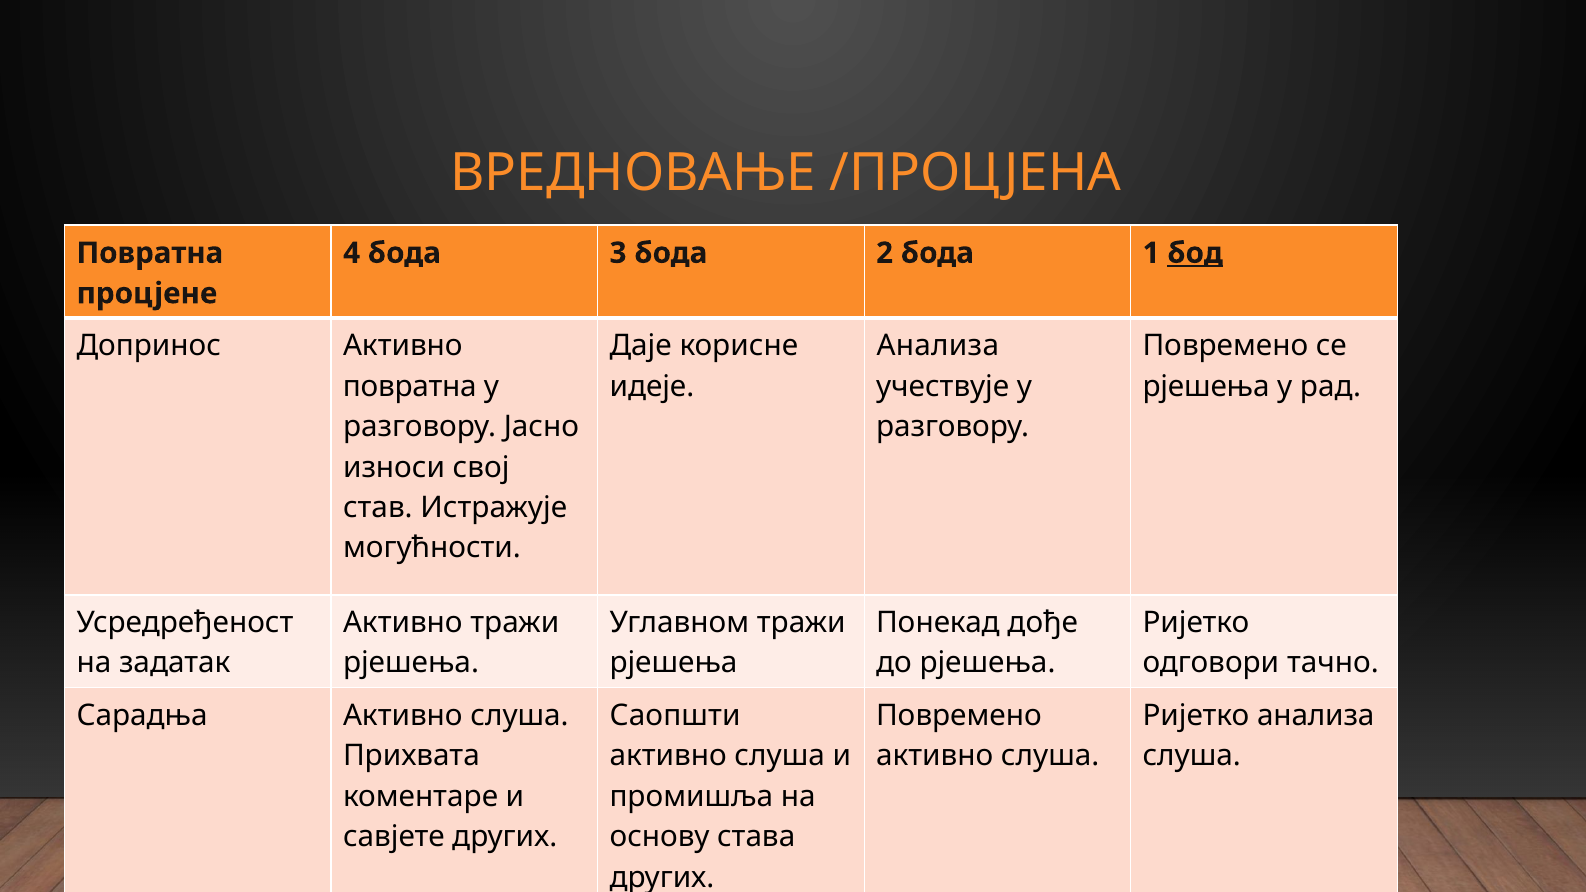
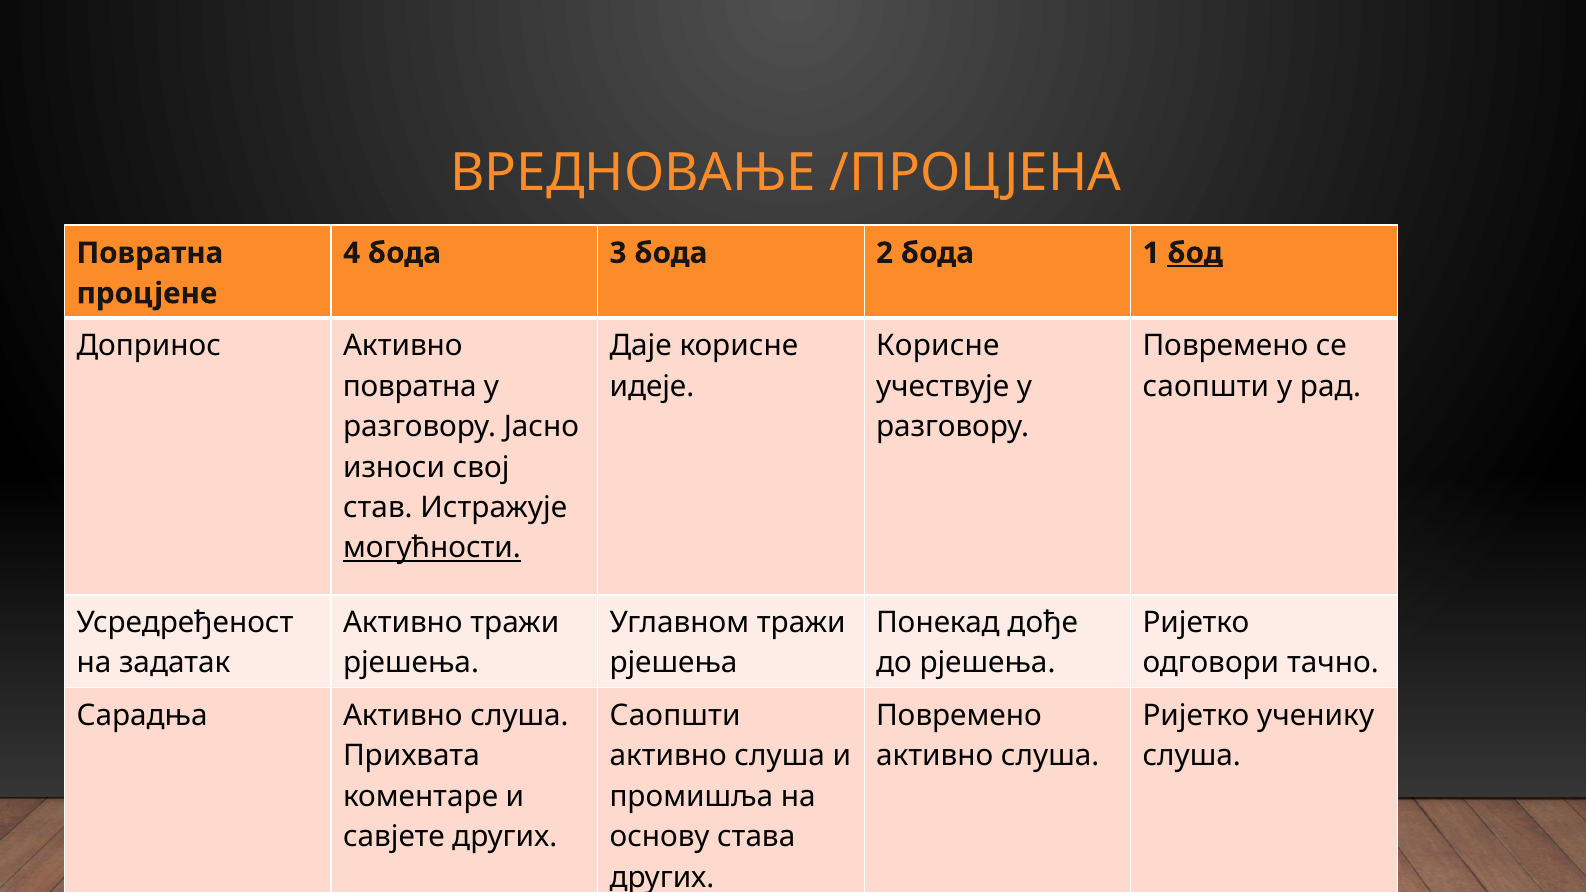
Анализа at (938, 346): Анализа -> Корисне
рјешења at (1206, 386): рјешења -> саопшти
могућности underline: none -> present
Ријетко анализа: анализа -> ученику
